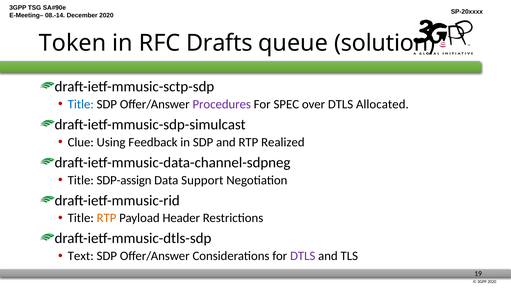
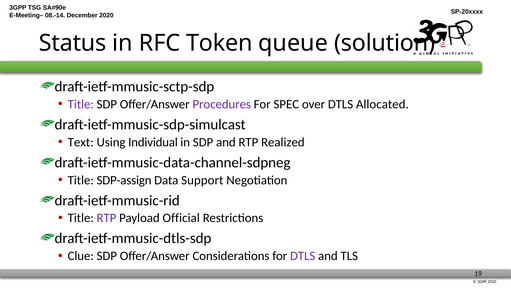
Token: Token -> Status
Drafts: Drafts -> Token
Title at (81, 104) colour: blue -> purple
Clue: Clue -> Text
Feedback: Feedback -> Individual
RTP at (106, 218) colour: orange -> purple
Header: Header -> Official
Text: Text -> Clue
